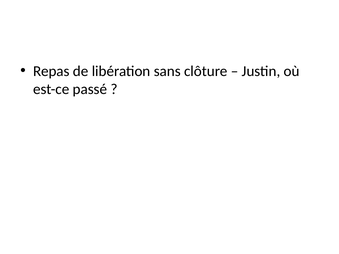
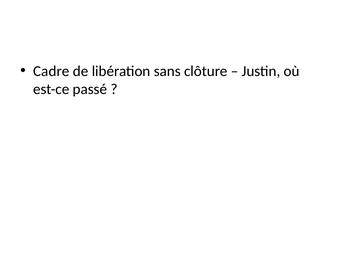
Repas: Repas -> Cadre
